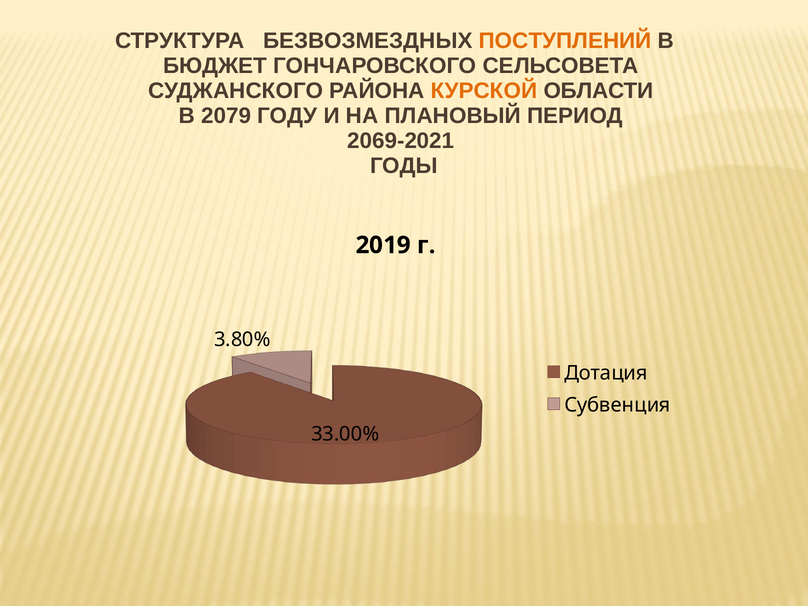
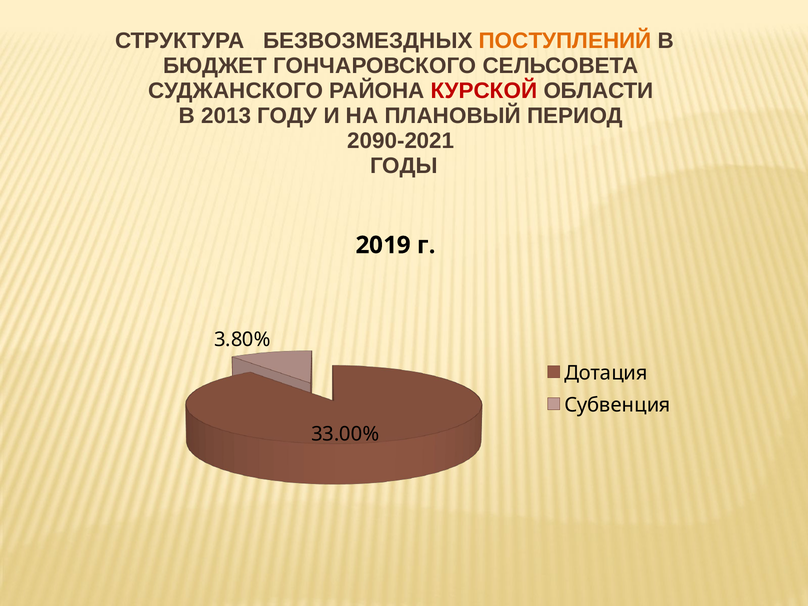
КУРСКОЙ colour: orange -> red
2079: 2079 -> 2013
2069-2021: 2069-2021 -> 2090-2021
